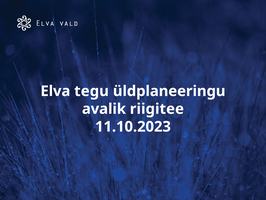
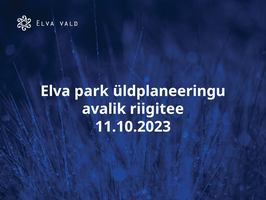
tegu: tegu -> park
